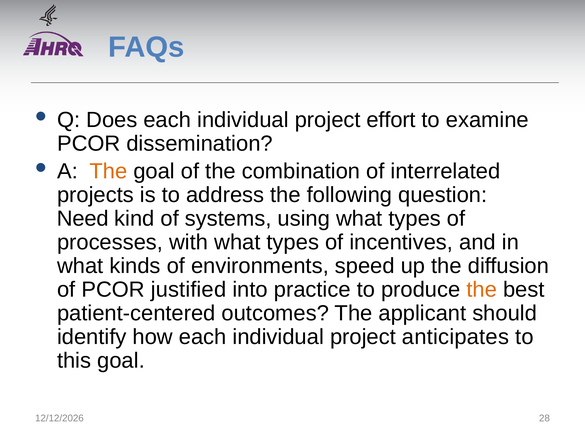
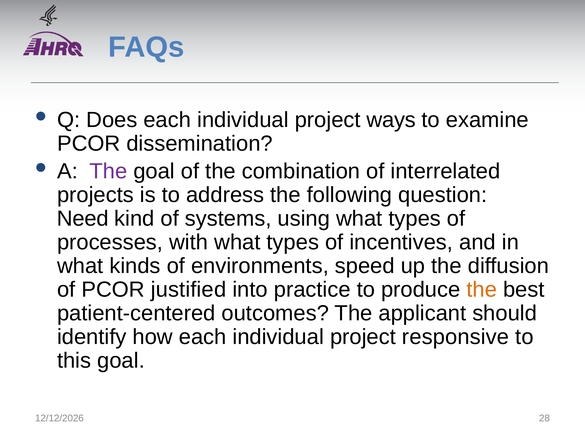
effort: effort -> ways
The at (108, 172) colour: orange -> purple
anticipates: anticipates -> responsive
